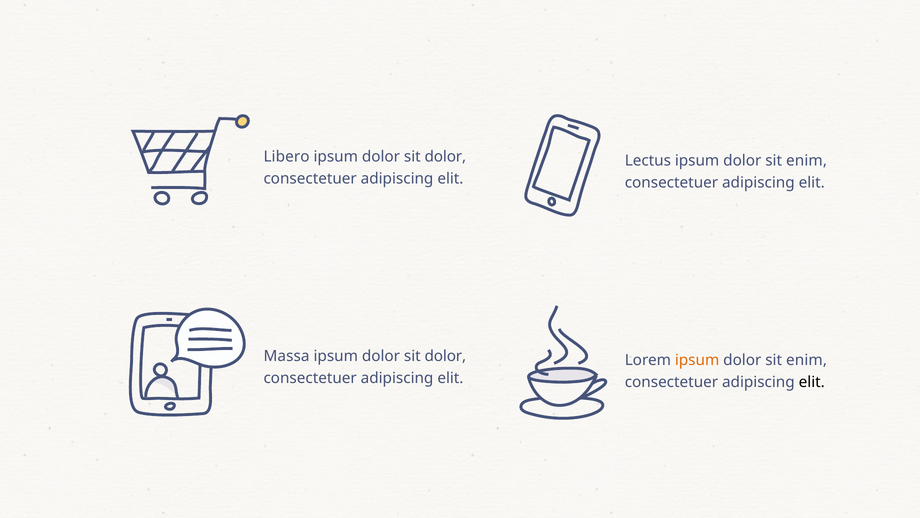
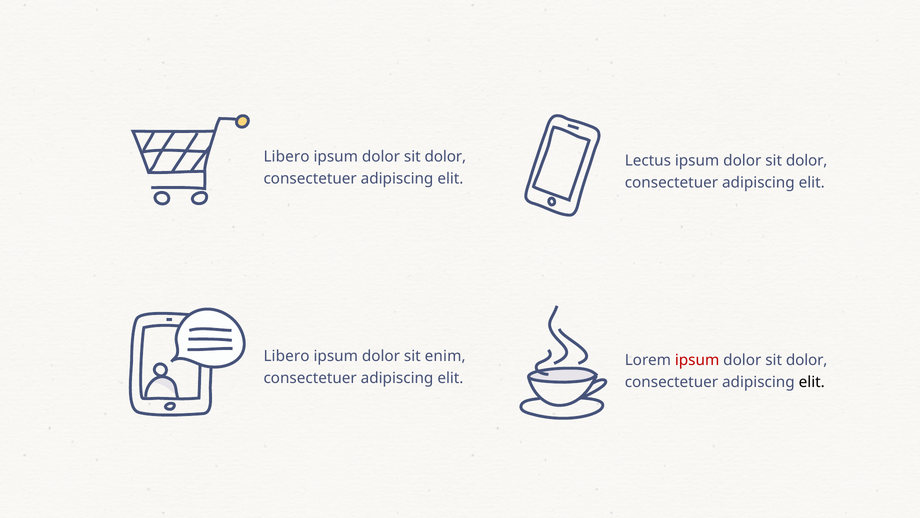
enim at (807, 160): enim -> dolor
Massa at (287, 356): Massa -> Libero
dolor at (445, 356): dolor -> enim
ipsum at (697, 360) colour: orange -> red
enim at (807, 360): enim -> dolor
